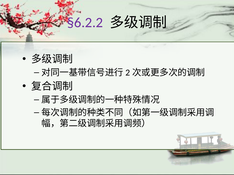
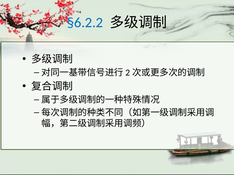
§6.2.2 colour: purple -> blue
